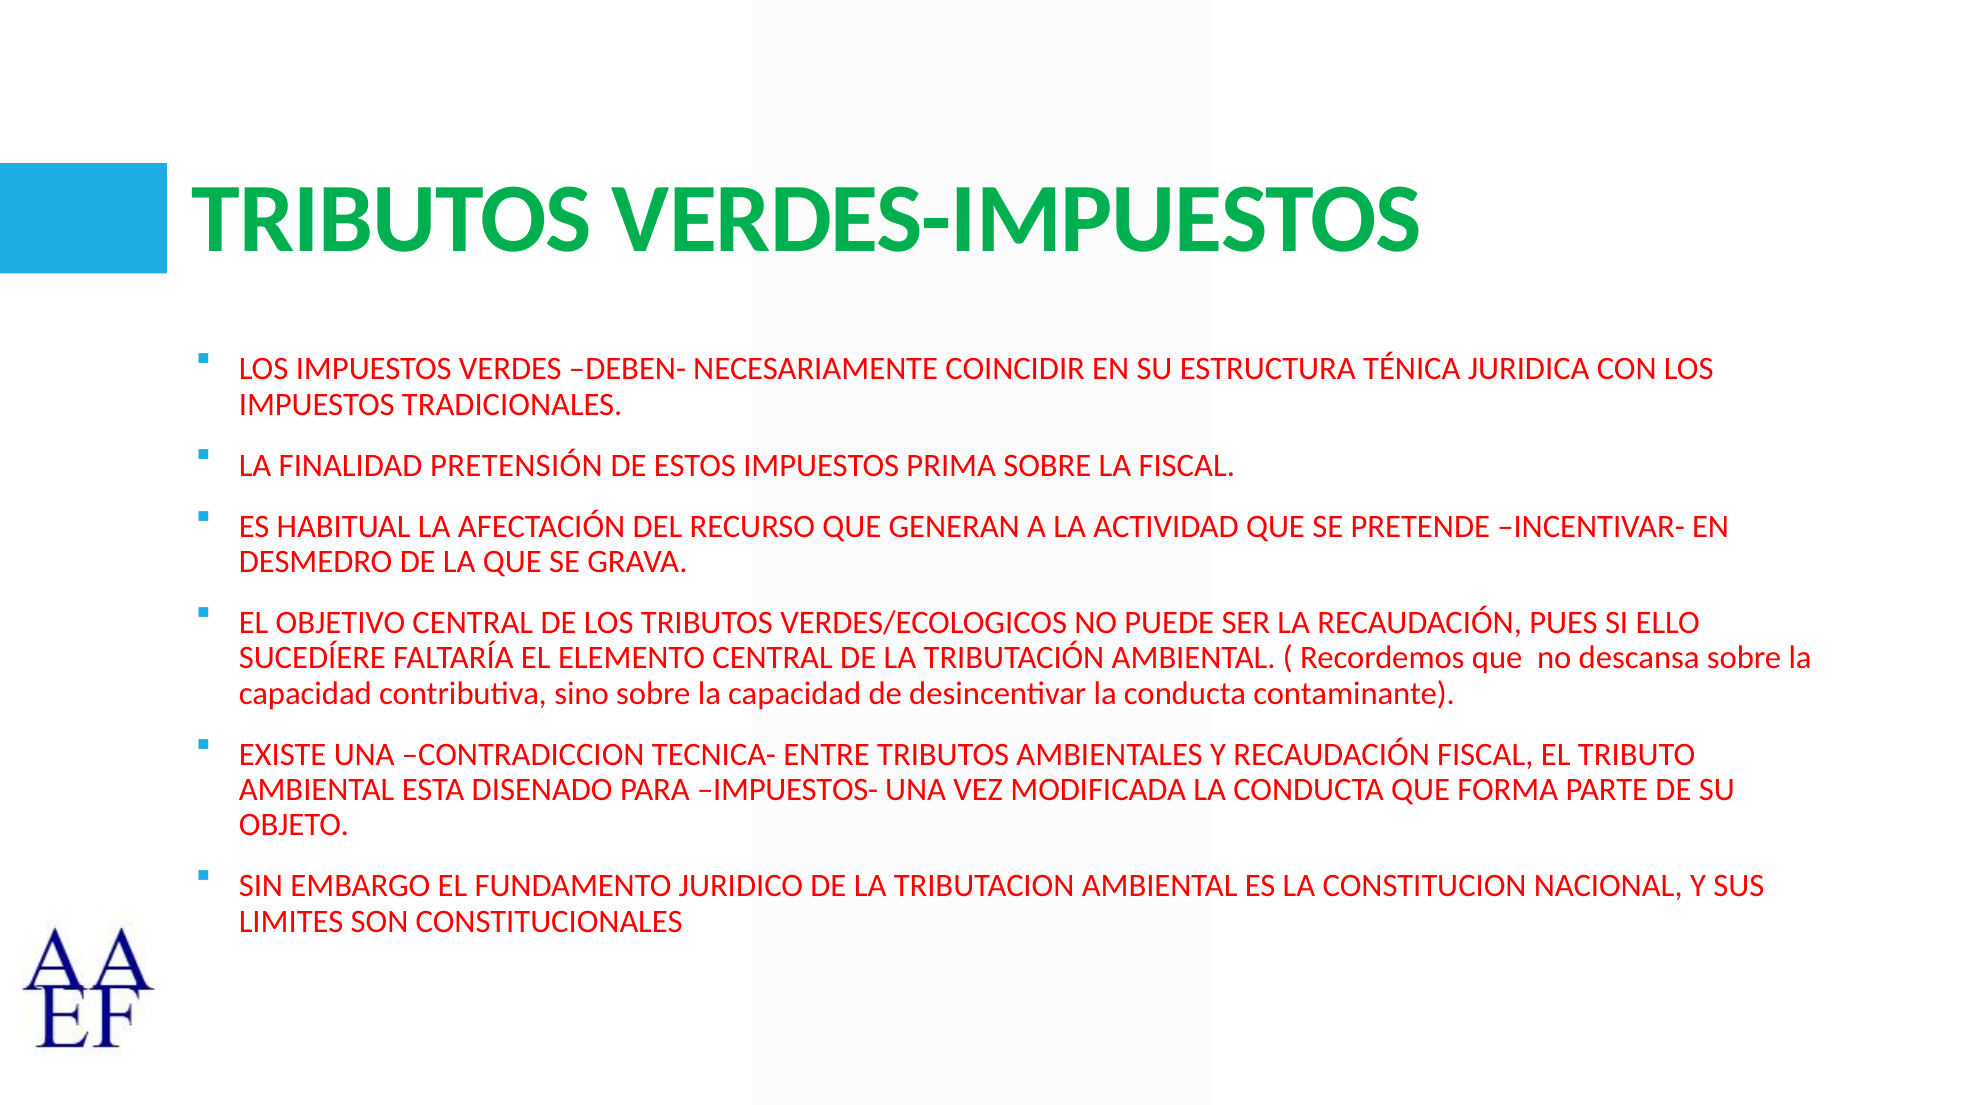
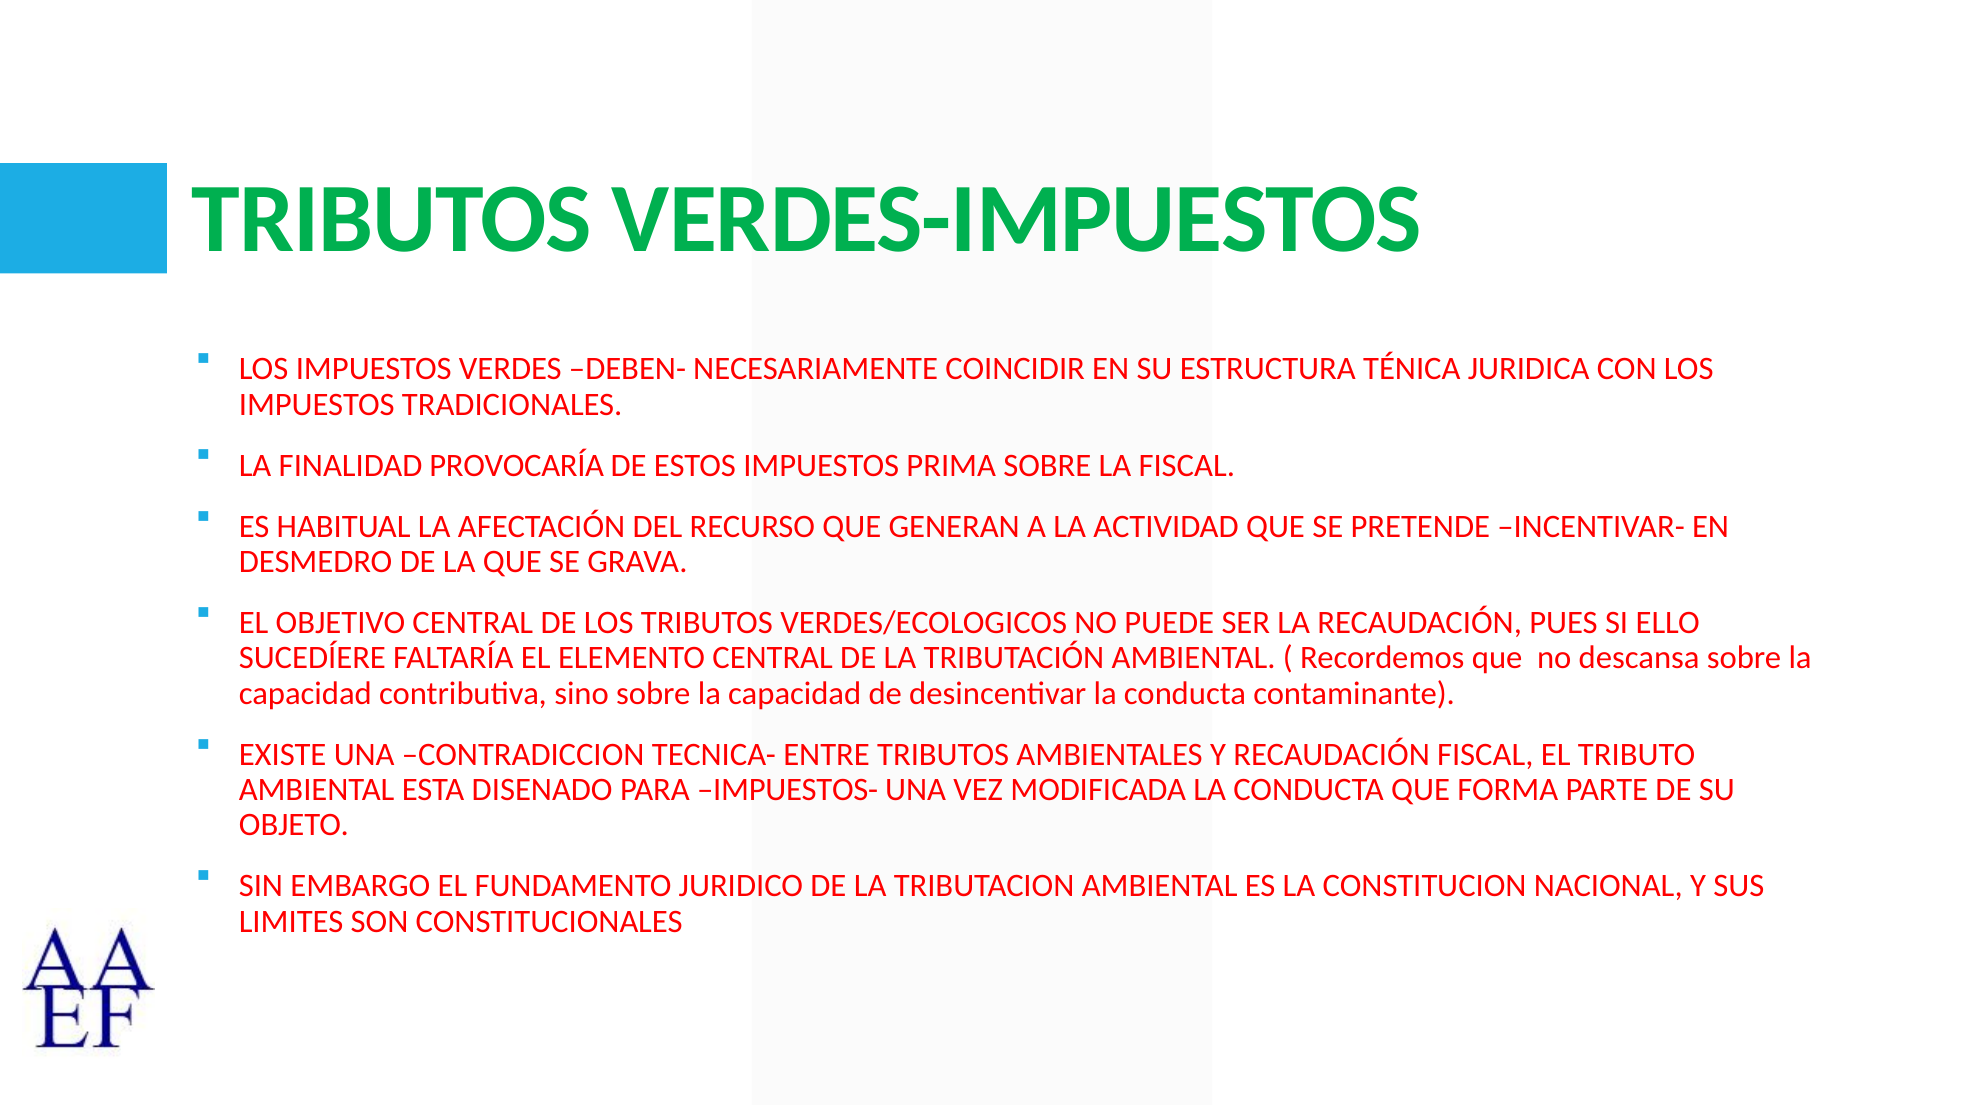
PRETENSIÓN: PRETENSIÓN -> PROVOCARÍA
